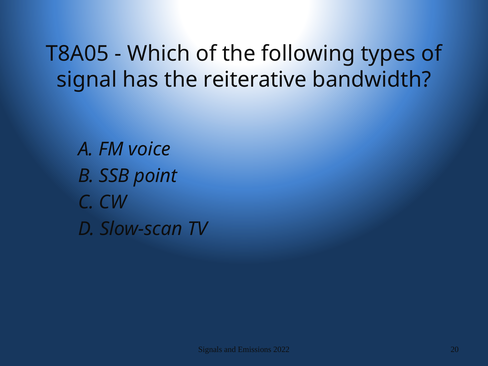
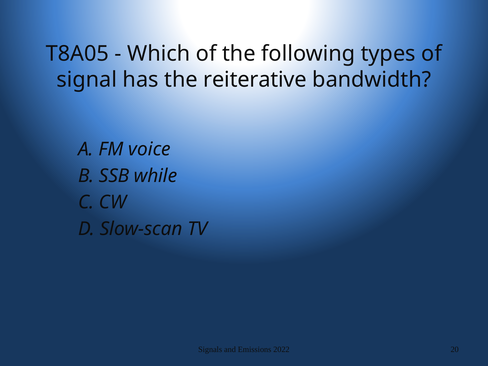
point: point -> while
